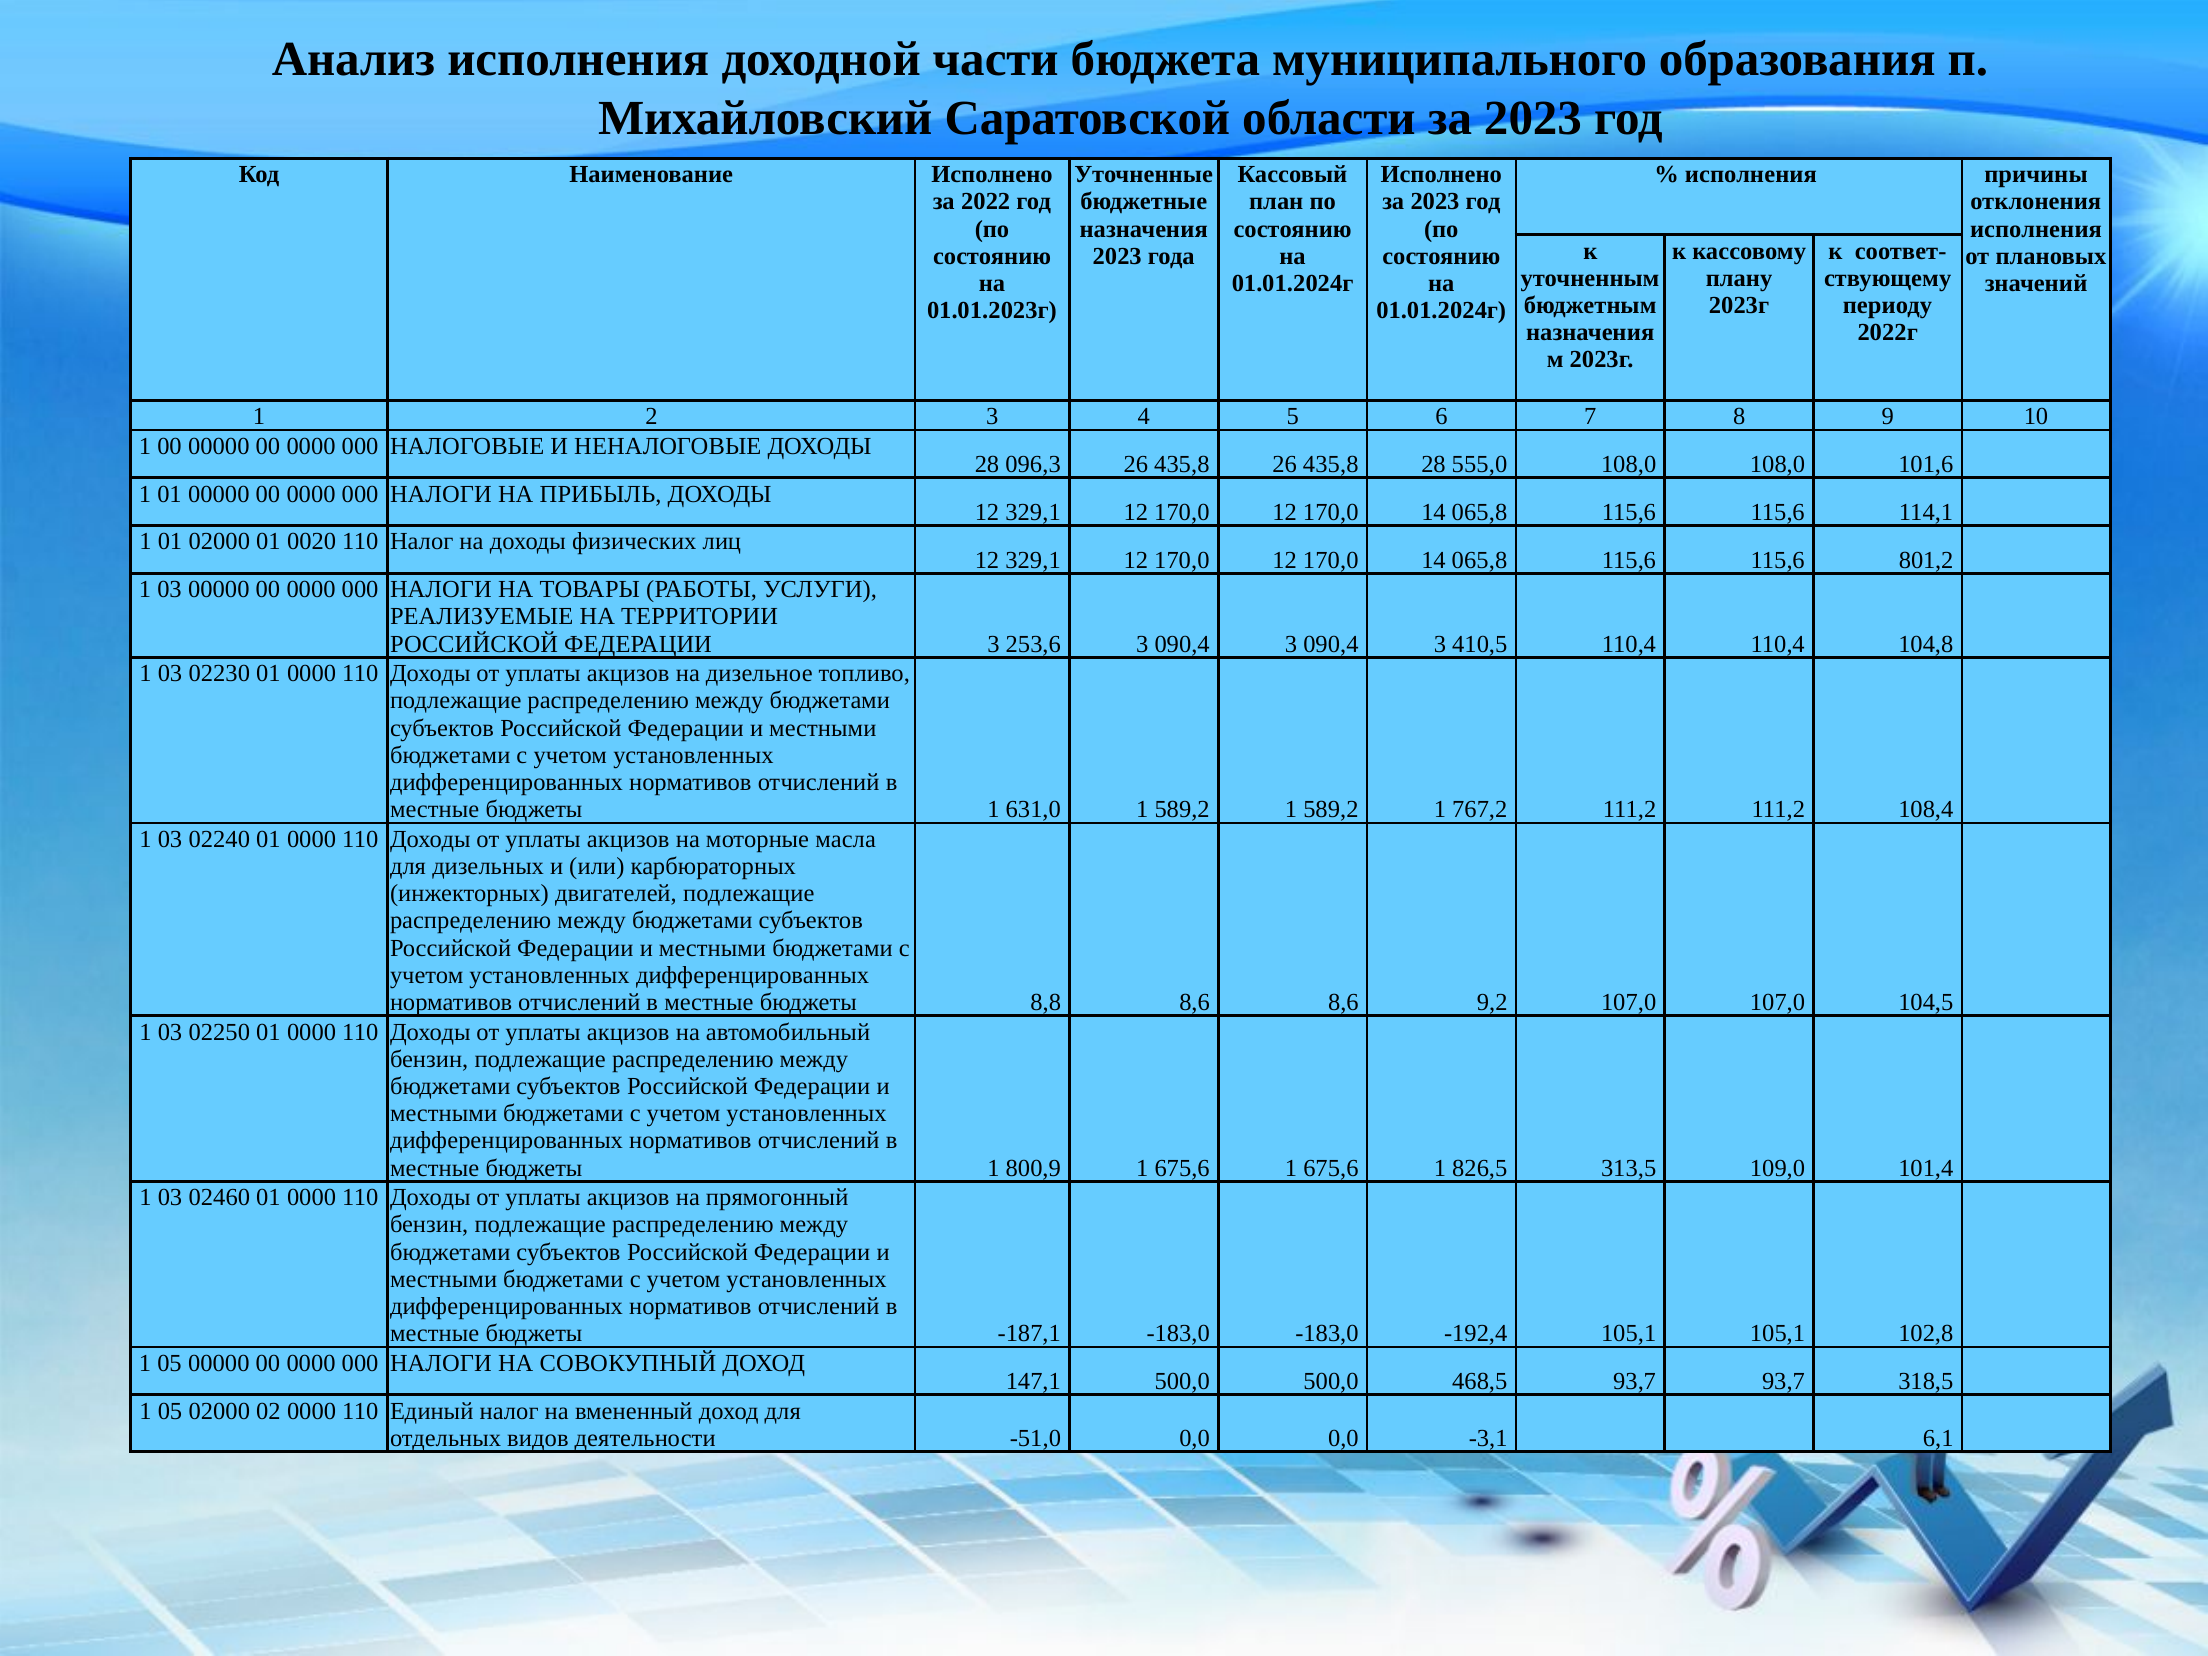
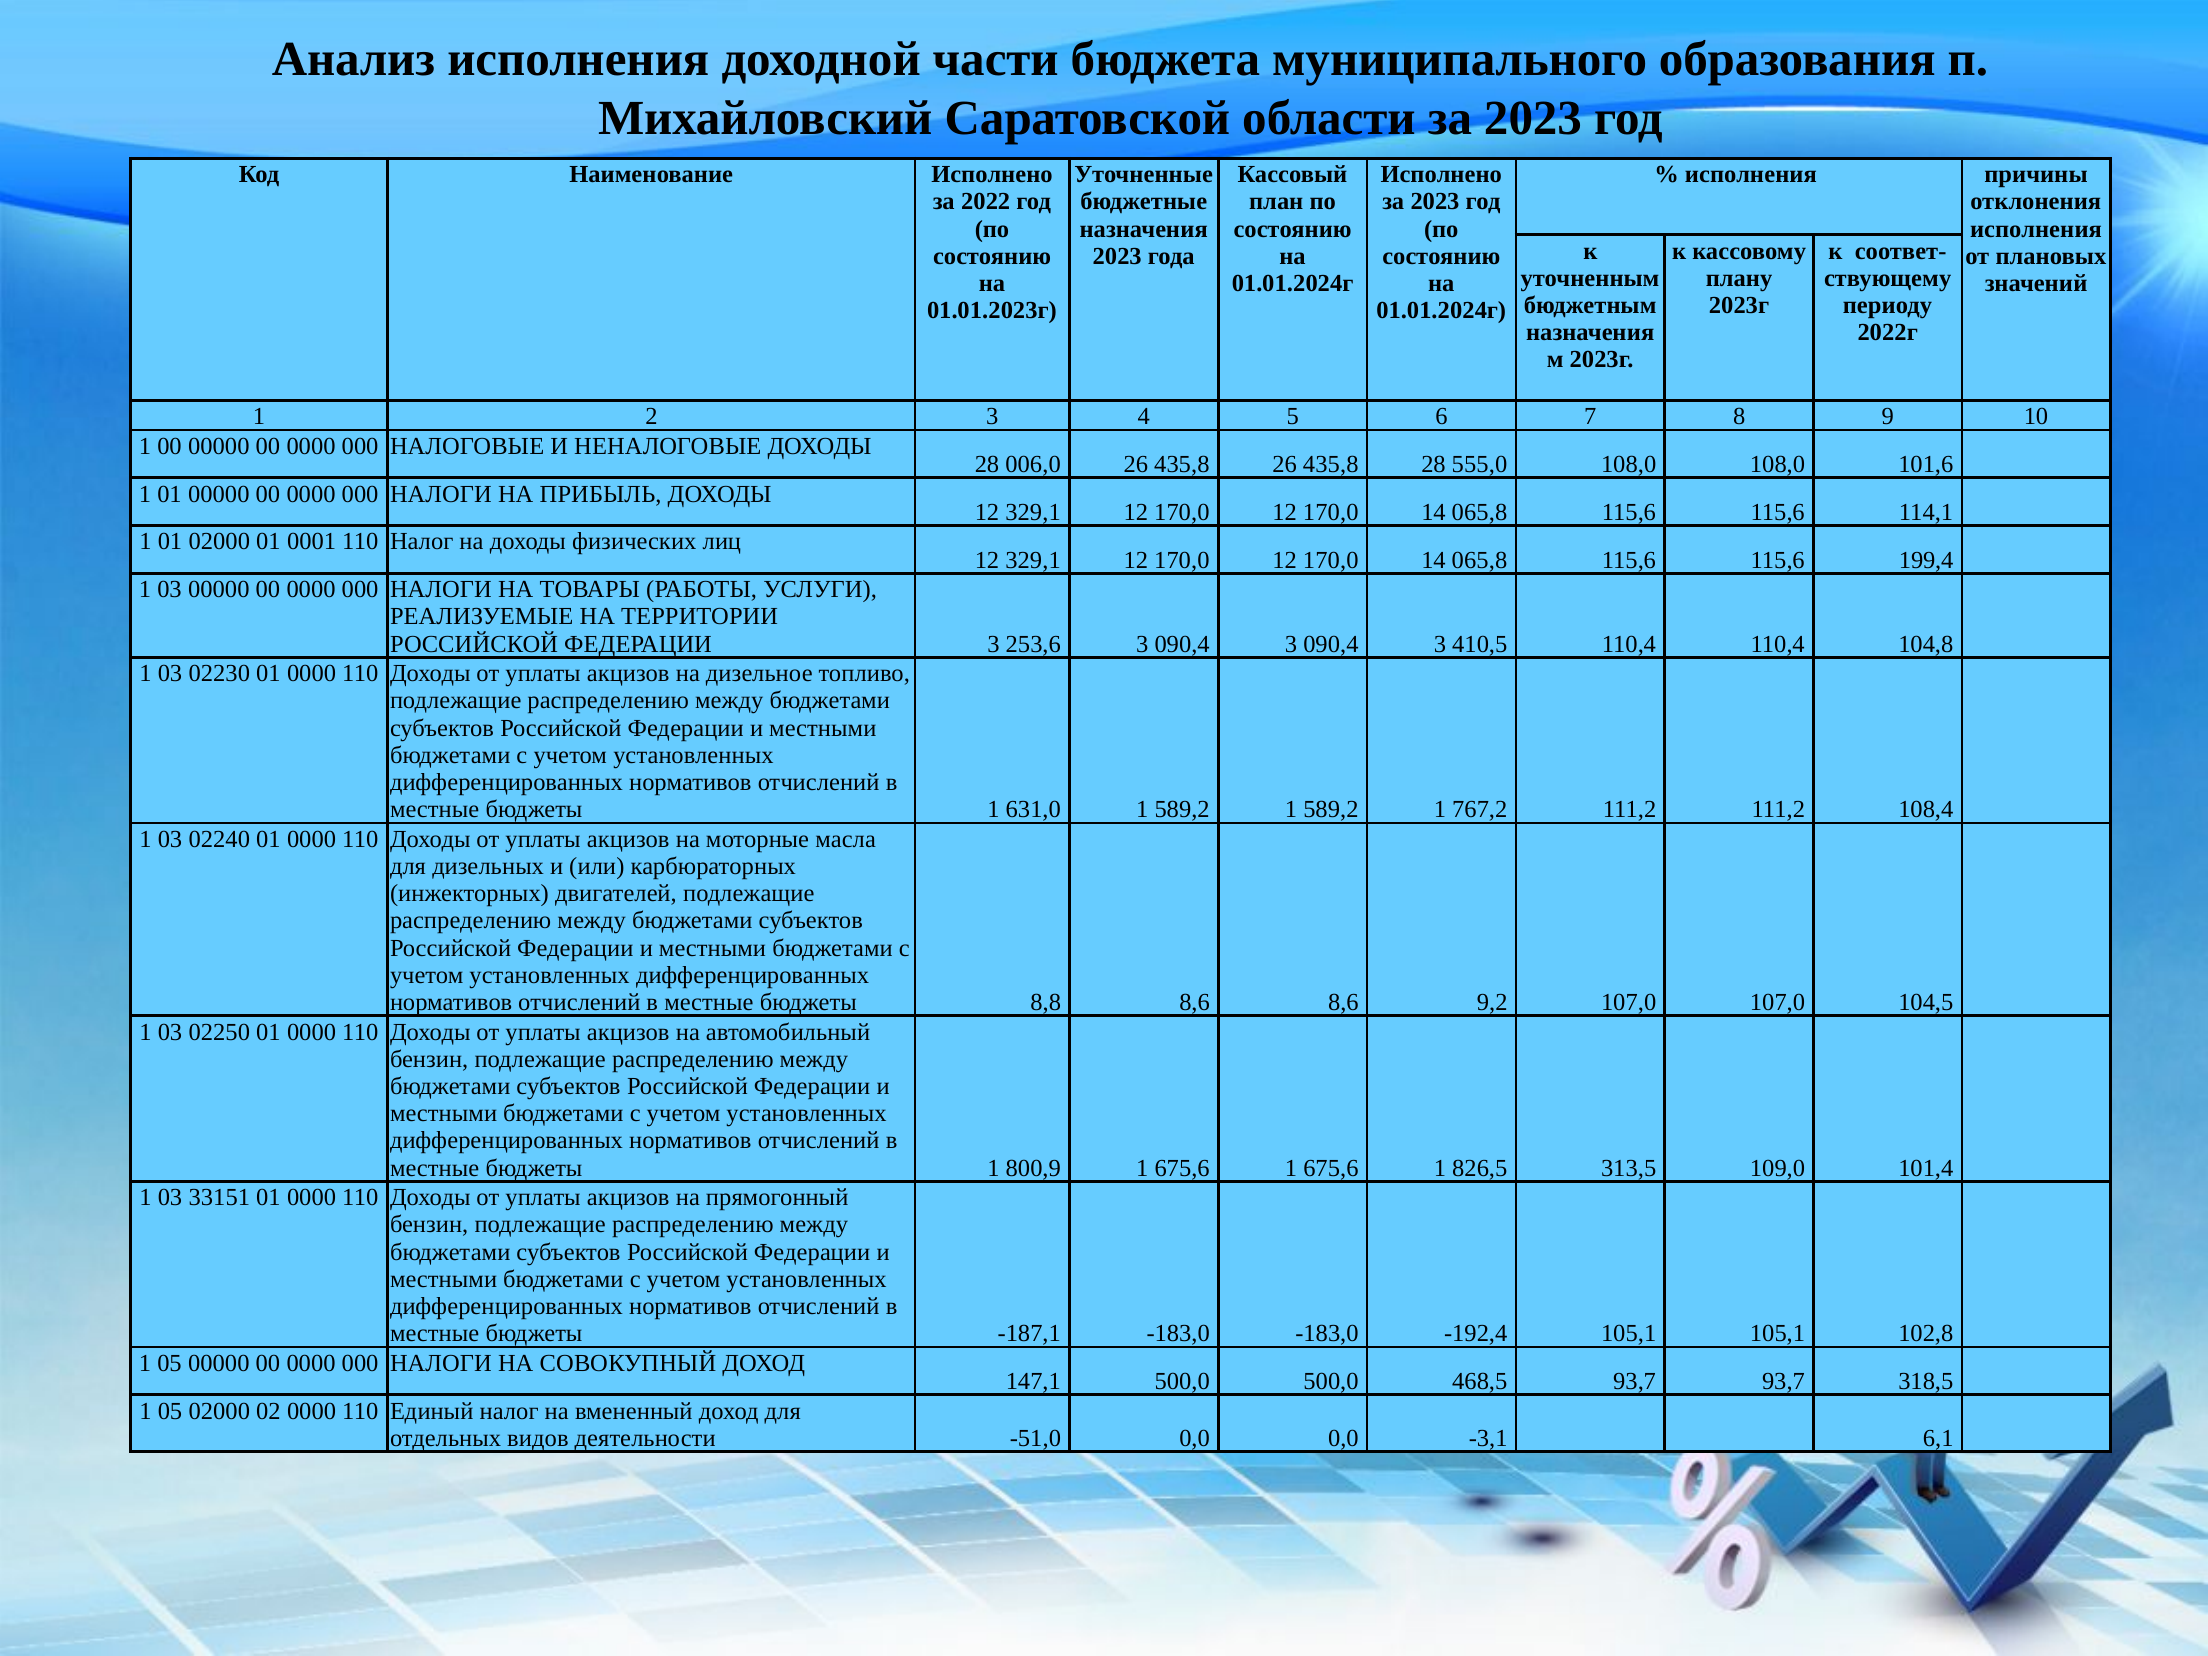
096,3: 096,3 -> 006,0
0020: 0020 -> 0001
801,2: 801,2 -> 199,4
02460: 02460 -> 33151
